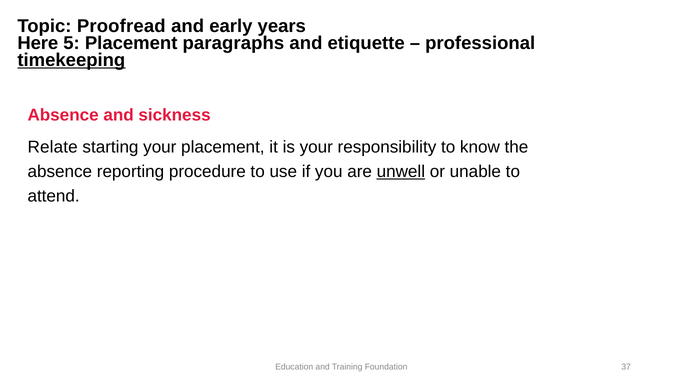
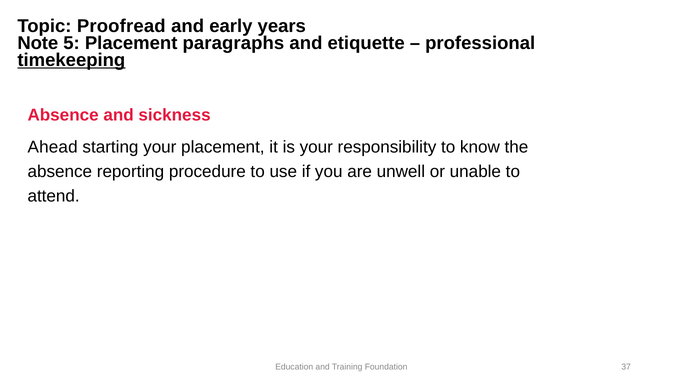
Here: Here -> Note
Relate: Relate -> Ahead
unwell underline: present -> none
